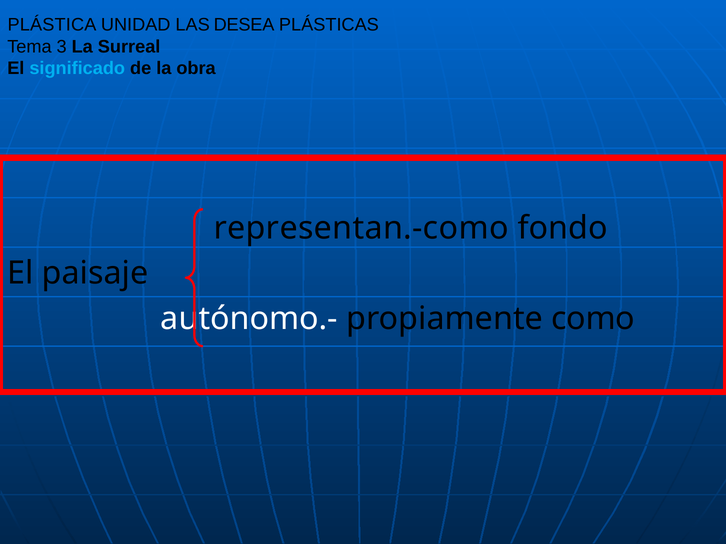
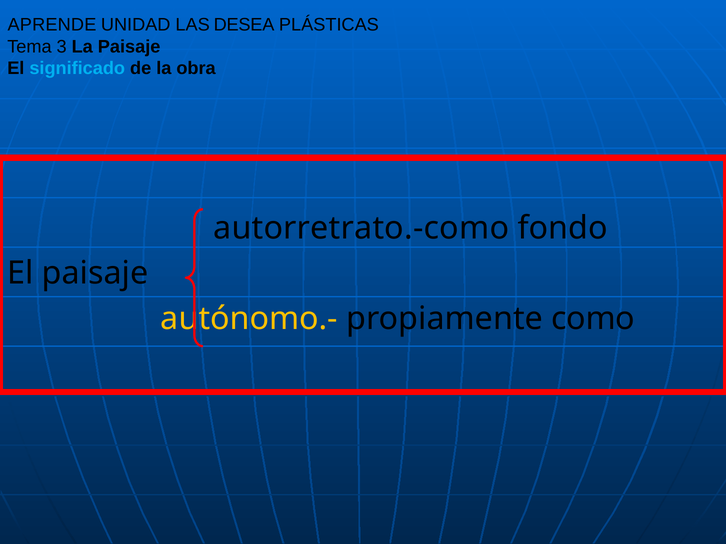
PLÁSTICA: PLÁSTICA -> APRENDE
La Surreal: Surreal -> Paisaje
representan.-como: representan.-como -> autorretrato.-como
autónomo.- colour: white -> yellow
